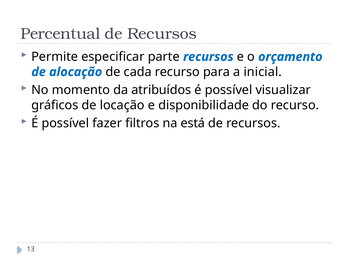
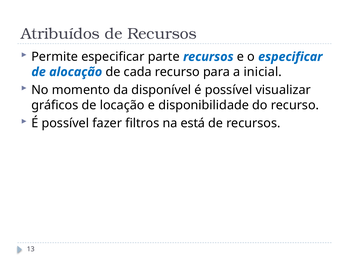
Percentual: Percentual -> Atribuídos
o orçamento: orçamento -> especificar
atribuídos: atribuídos -> disponível
